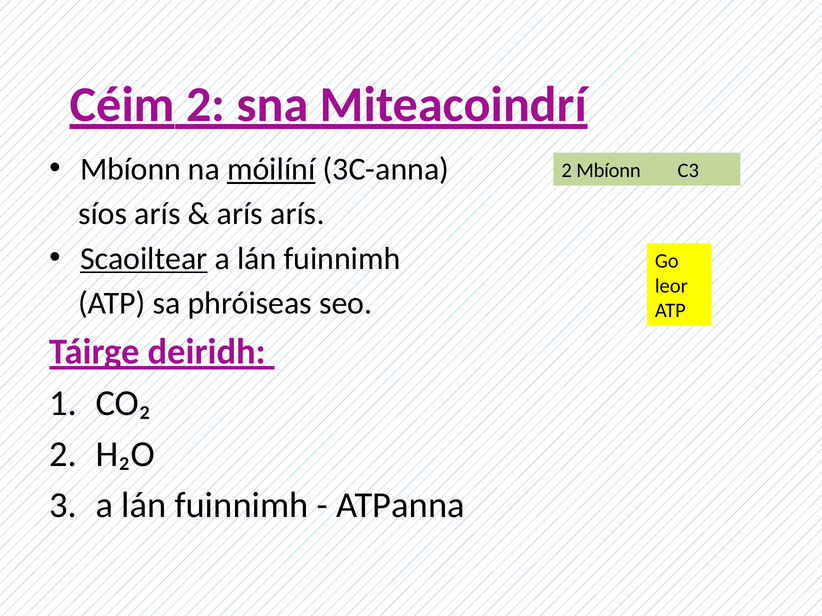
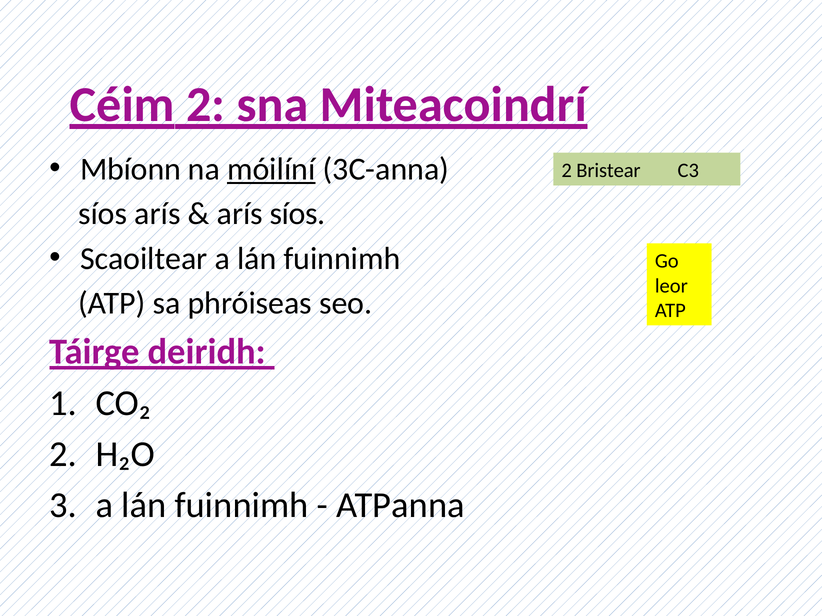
2 Mbíonn: Mbíonn -> Bristear
arís arís: arís -> síos
Scaoiltear underline: present -> none
